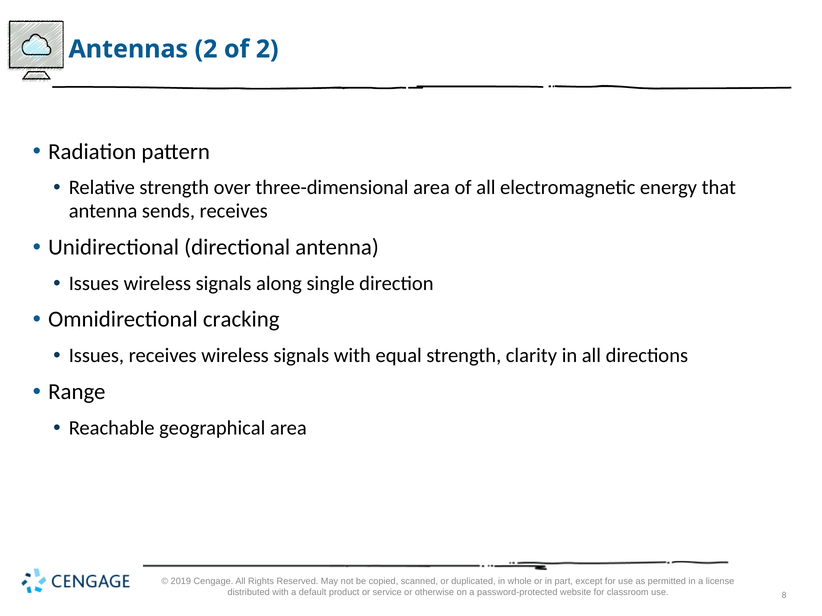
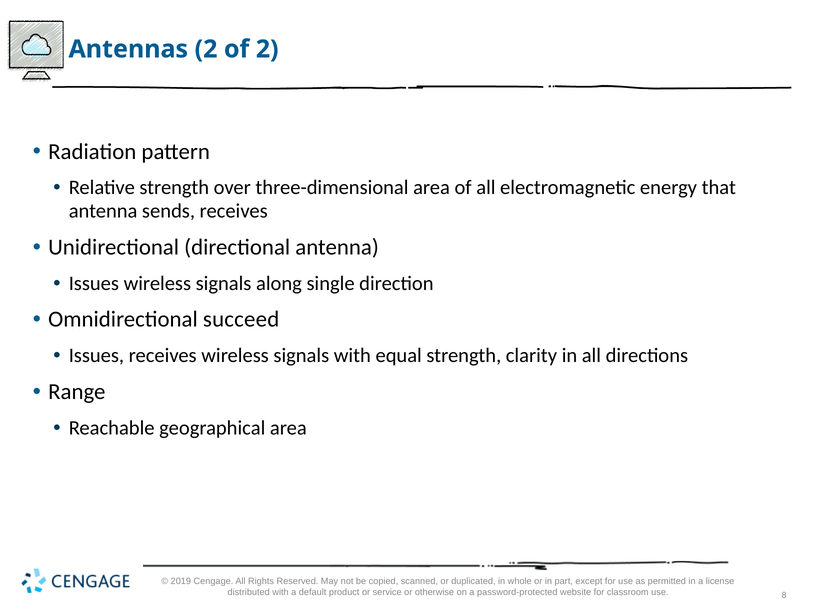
cracking: cracking -> succeed
